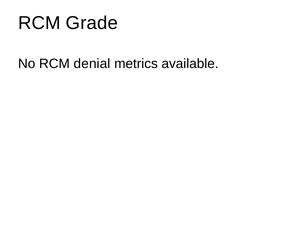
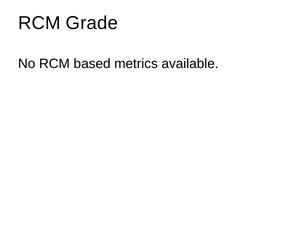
denial: denial -> based
